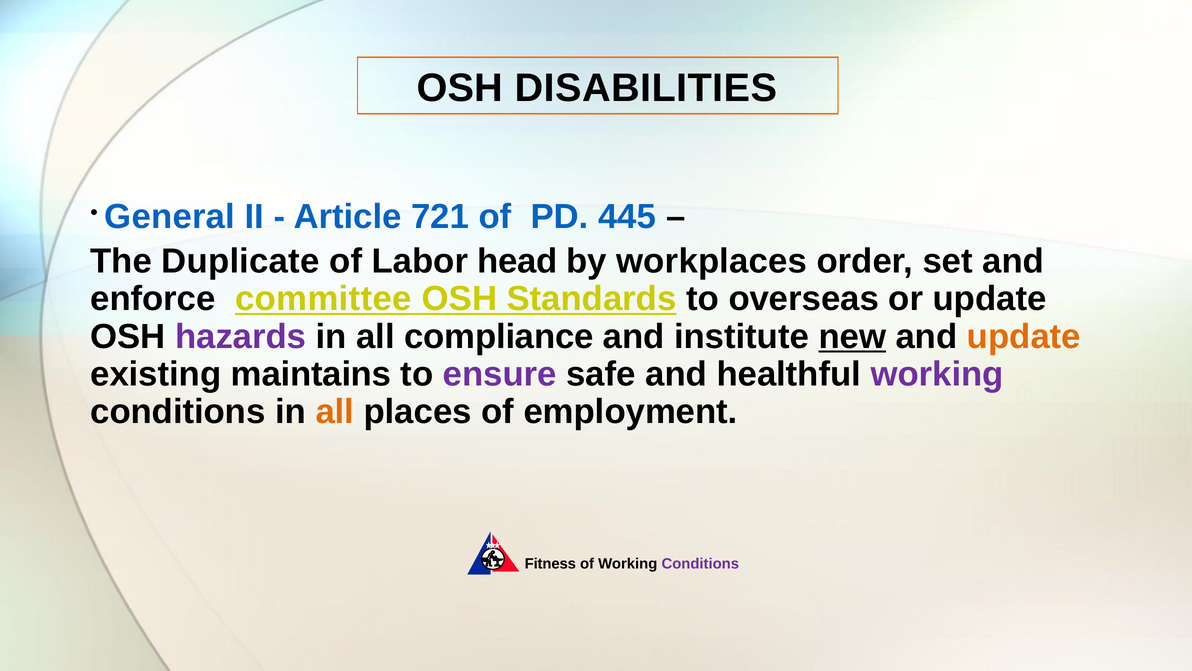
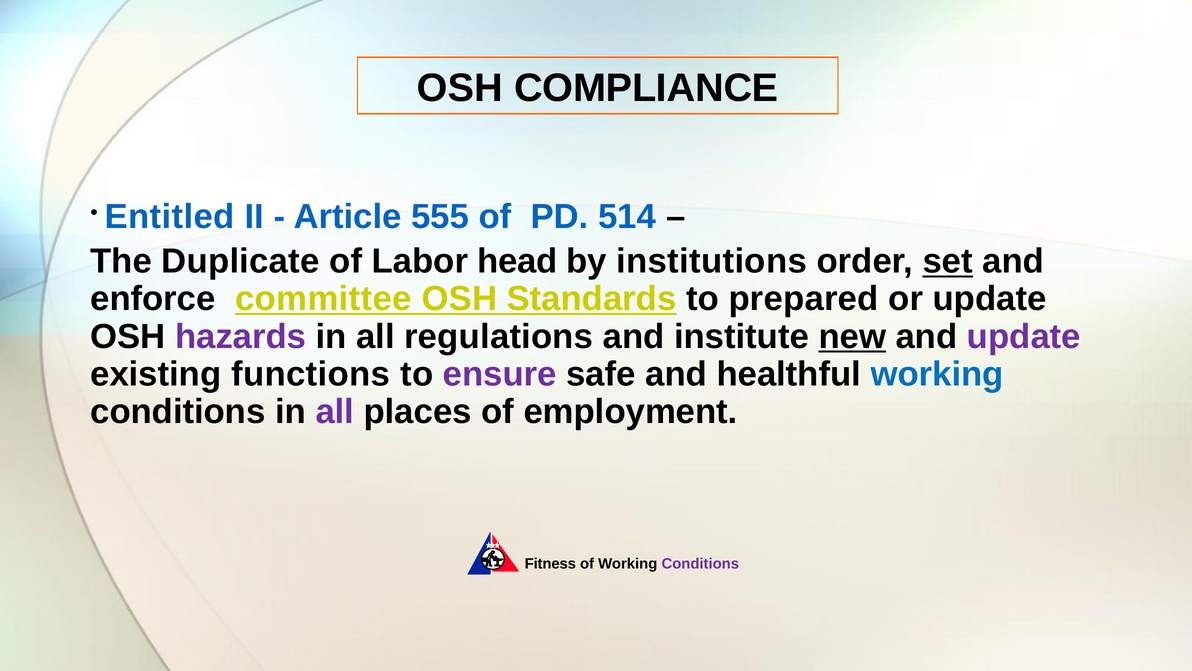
DISABILITIES: DISABILITIES -> COMPLIANCE
General: General -> Entitled
721: 721 -> 555
445: 445 -> 514
workplaces: workplaces -> institutions
set underline: none -> present
overseas: overseas -> prepared
compliance: compliance -> regulations
update at (1024, 336) colour: orange -> purple
maintains: maintains -> functions
working at (937, 374) colour: purple -> blue
all at (335, 411) colour: orange -> purple
